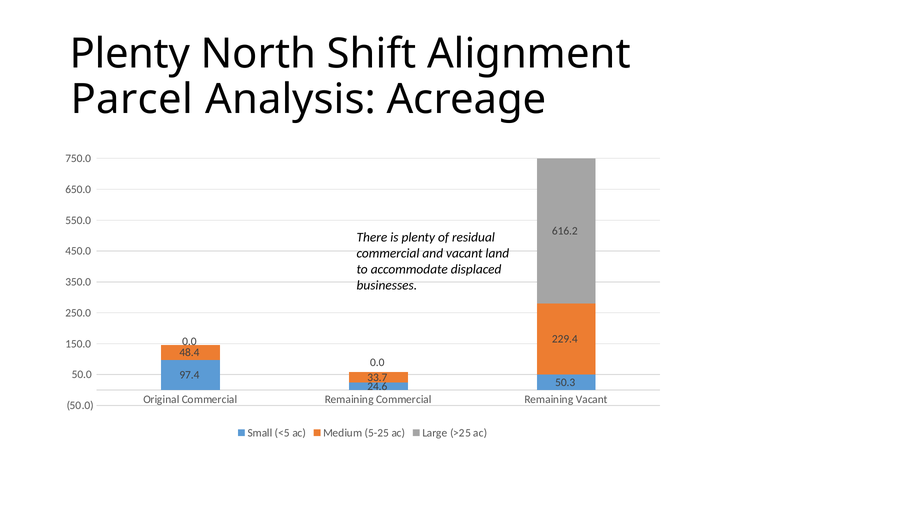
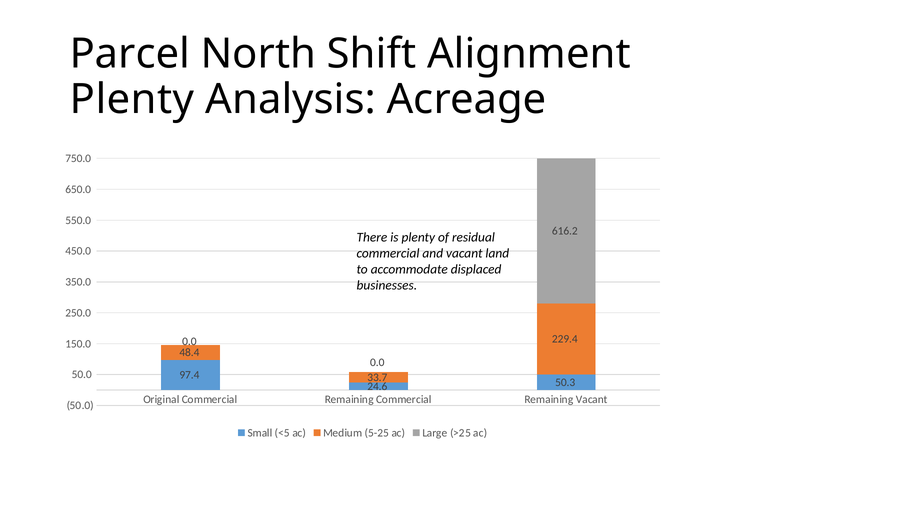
Plenty at (130, 54): Plenty -> Parcel
Parcel at (132, 99): Parcel -> Plenty
